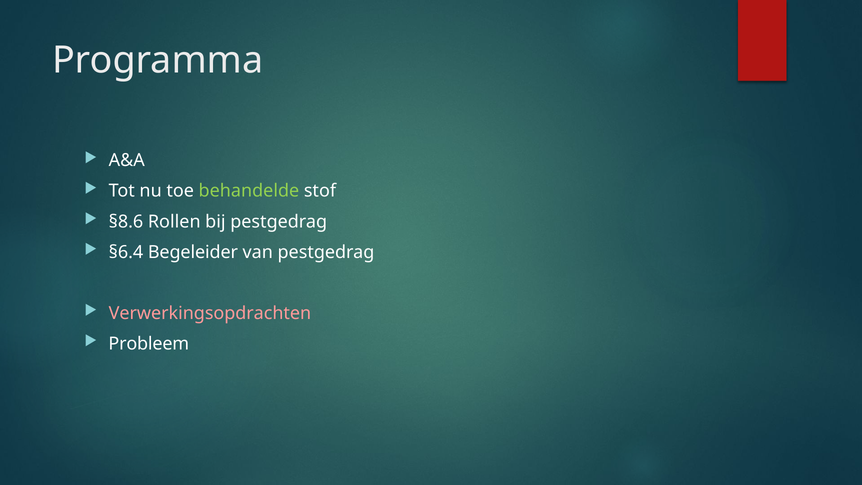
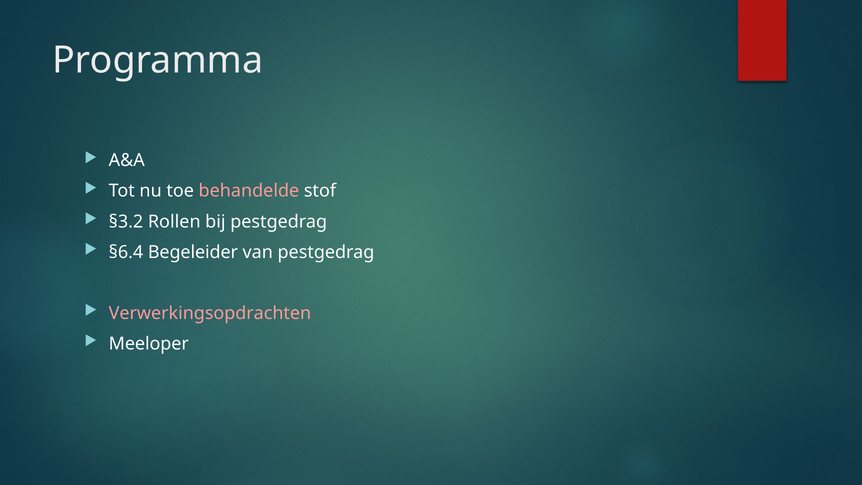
behandelde colour: light green -> pink
§8.6: §8.6 -> §3.2
Probleem: Probleem -> Meeloper
